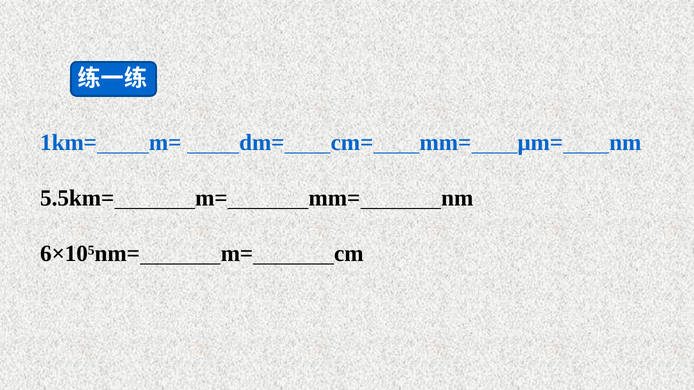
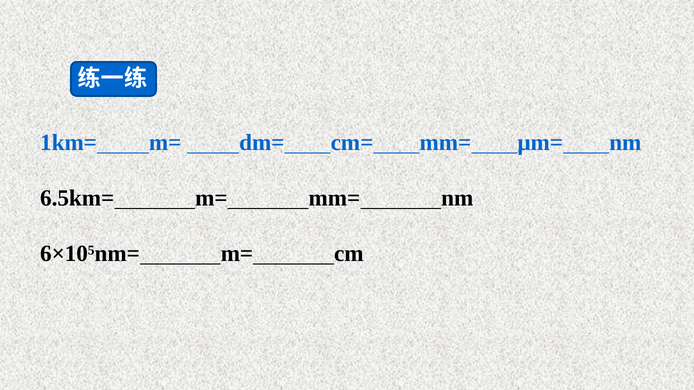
5.5km=: 5.5km= -> 6.5km=
